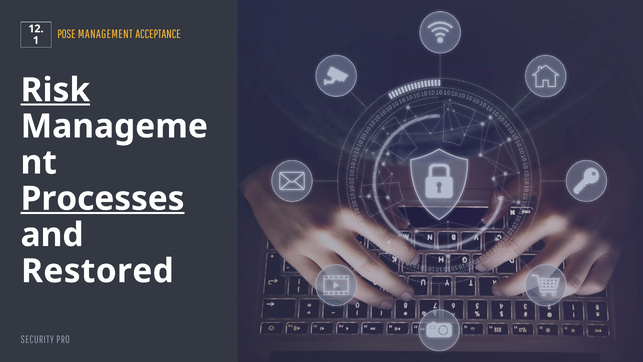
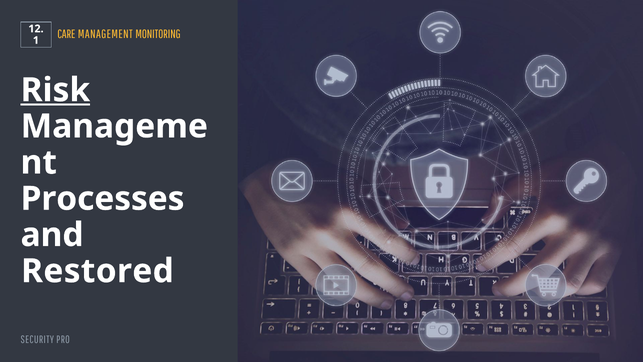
POSE: POSE -> CARE
ACCEPTANCE: ACCEPTANCE -> MONITORING
Processes underline: present -> none
